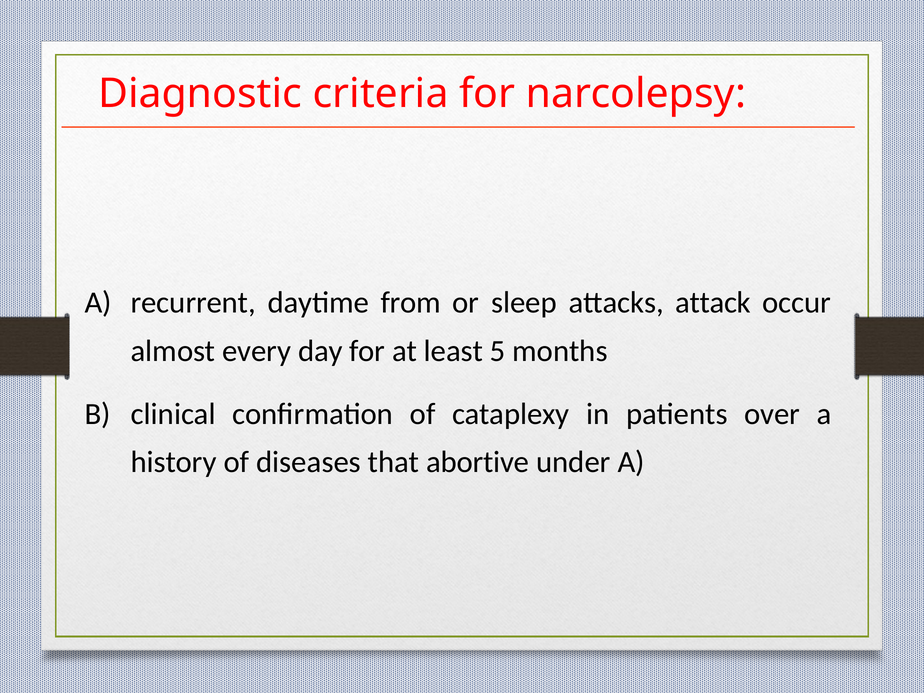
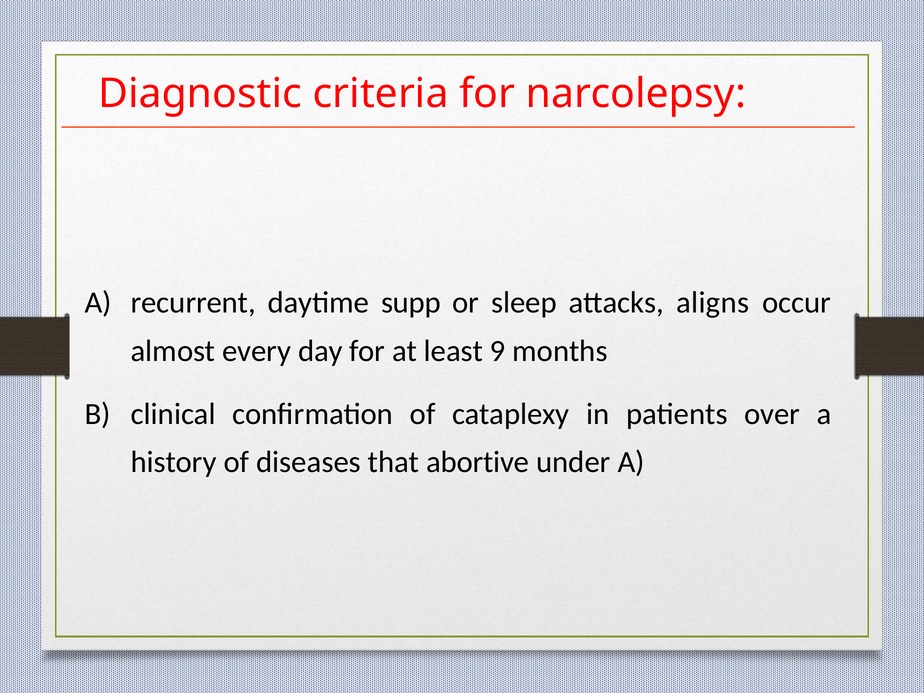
from: from -> supp
attack: attack -> aligns
5: 5 -> 9
